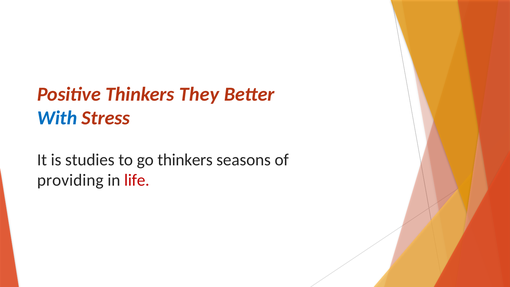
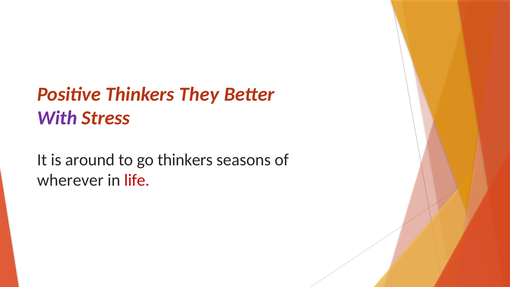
With colour: blue -> purple
studies: studies -> around
providing: providing -> wherever
